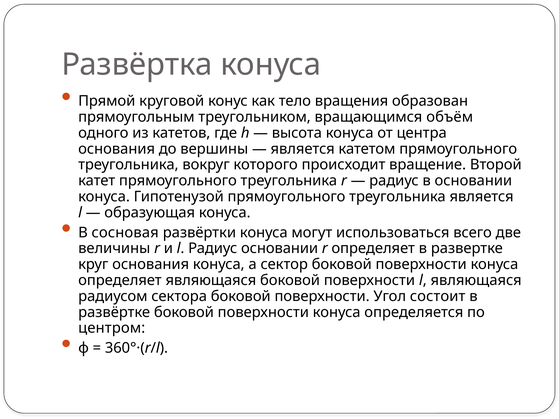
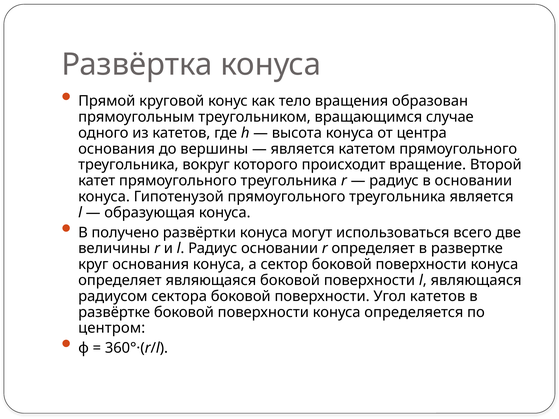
объём: объём -> случае
сосновая: сосновая -> получено
Угол состоит: состоит -> катетов
